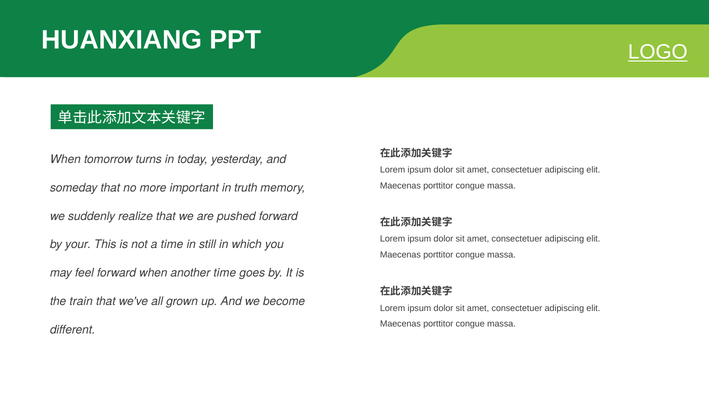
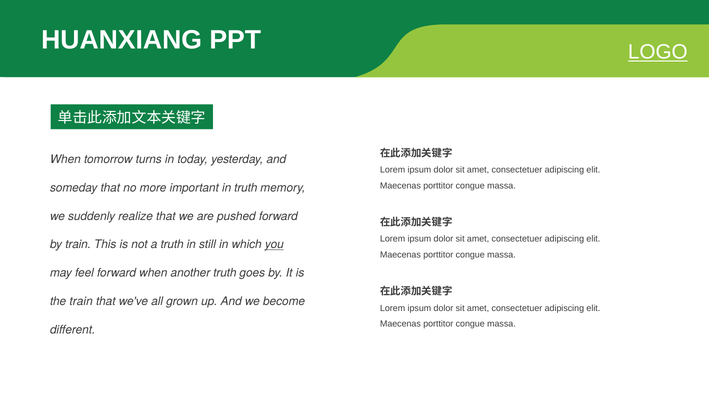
by your: your -> train
a time: time -> truth
you underline: none -> present
another time: time -> truth
